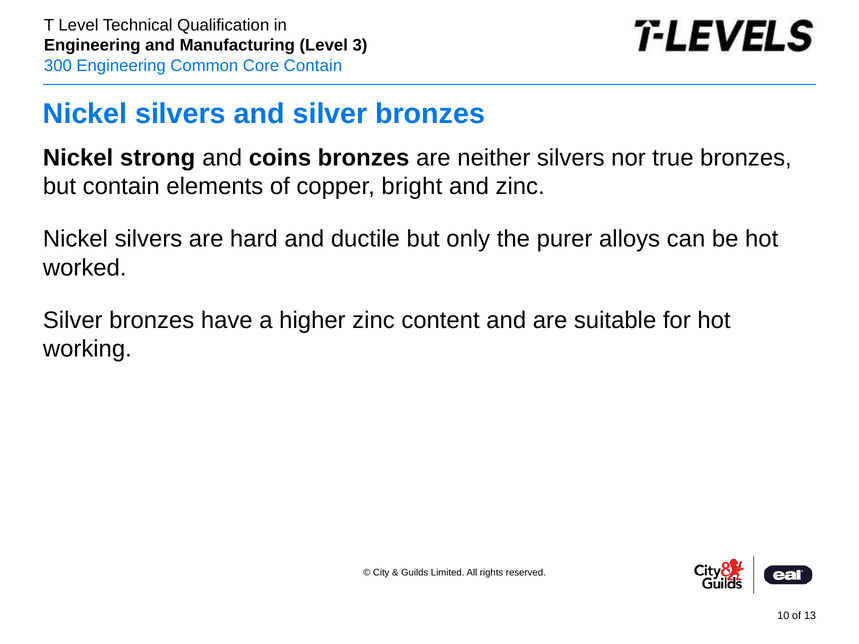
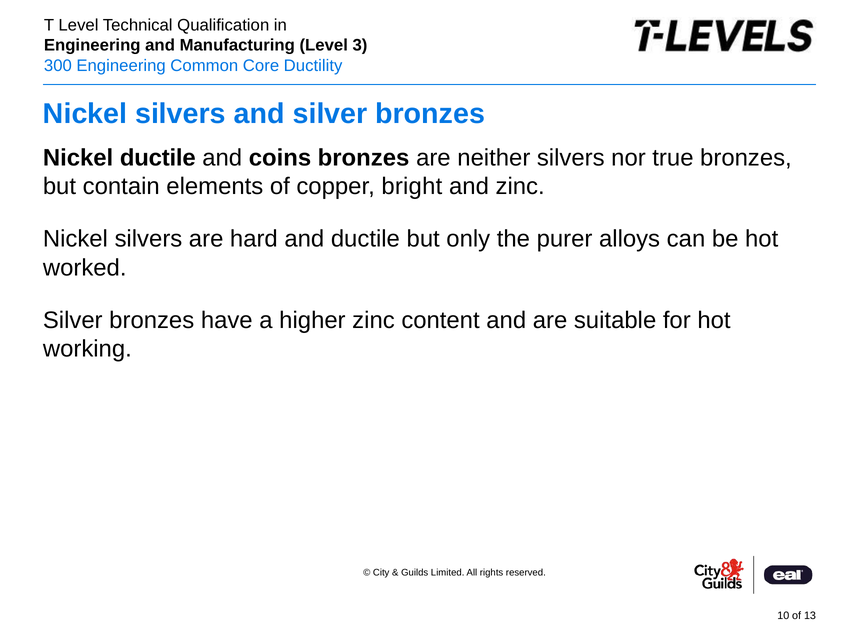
Contain at (313, 66): Contain -> Ductility
Nickel strong: strong -> ductile
